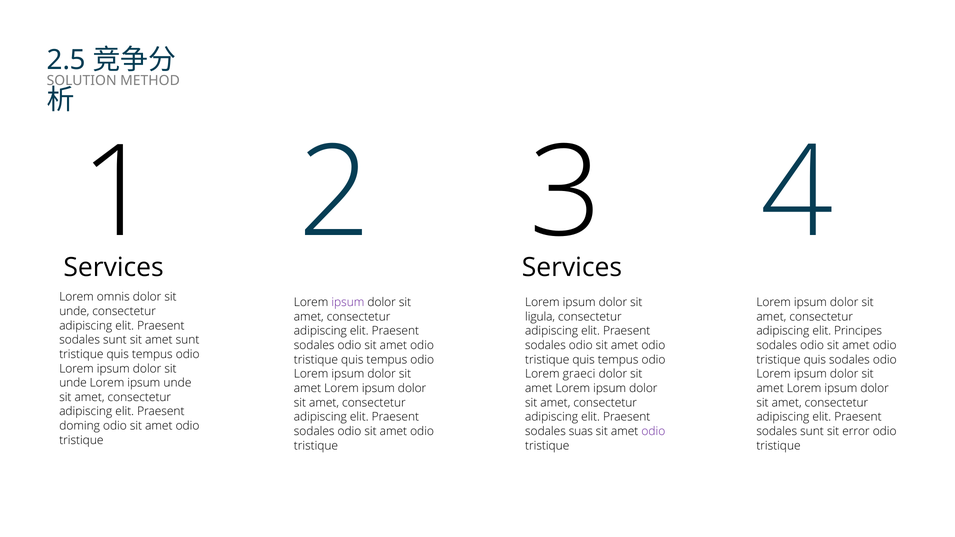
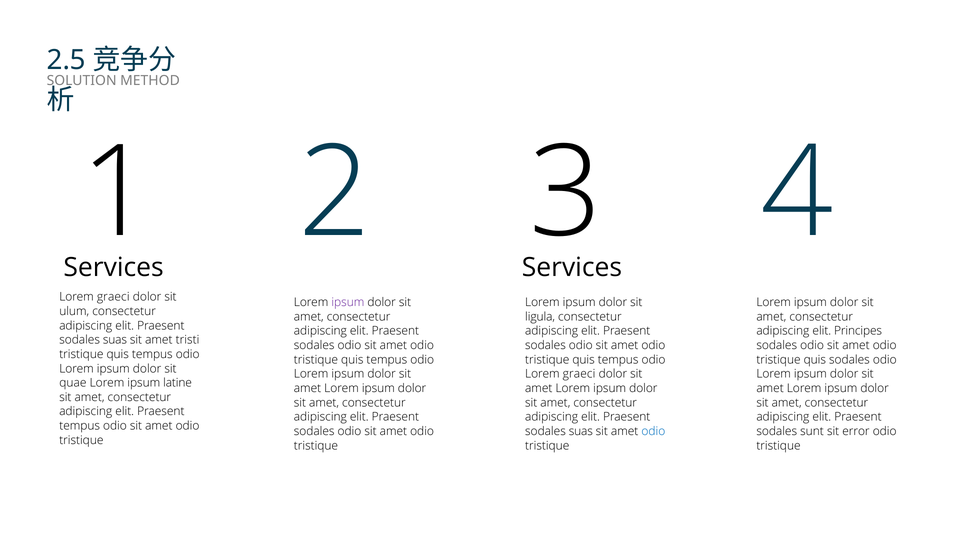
omnis at (113, 297): omnis -> graeci
unde at (74, 311): unde -> ulum
sunt at (115, 340): sunt -> suas
amet sunt: sunt -> tristi
unde at (73, 383): unde -> quae
ipsum unde: unde -> latine
doming at (80, 426): doming -> tempus
odio at (653, 431) colour: purple -> blue
